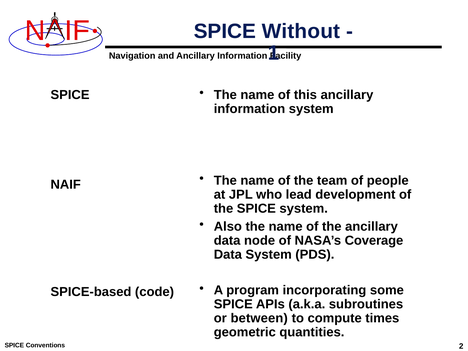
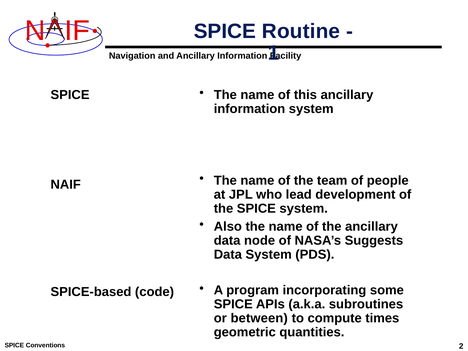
Without: Without -> Routine
Coverage: Coverage -> Suggests
